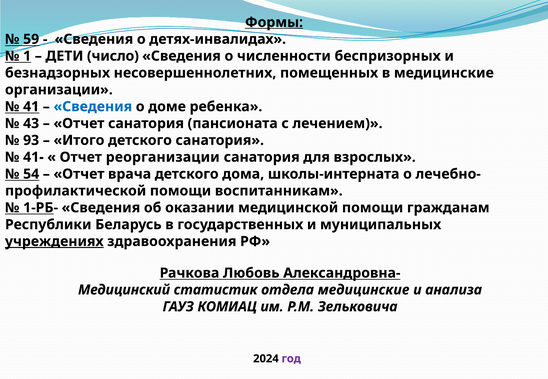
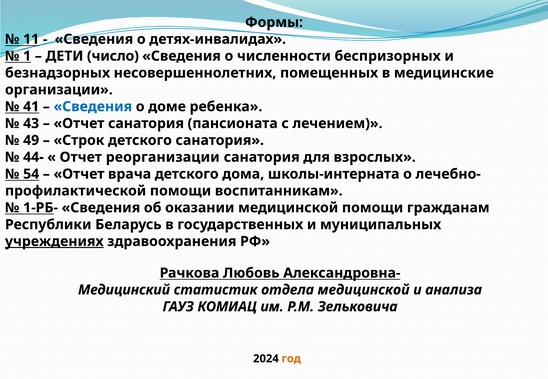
Формы underline: present -> none
59: 59 -> 11
93: 93 -> 49
Итого: Итого -> Строк
41-: 41- -> 44-
отдела медицинские: медицинские -> медицинской
год colour: purple -> orange
